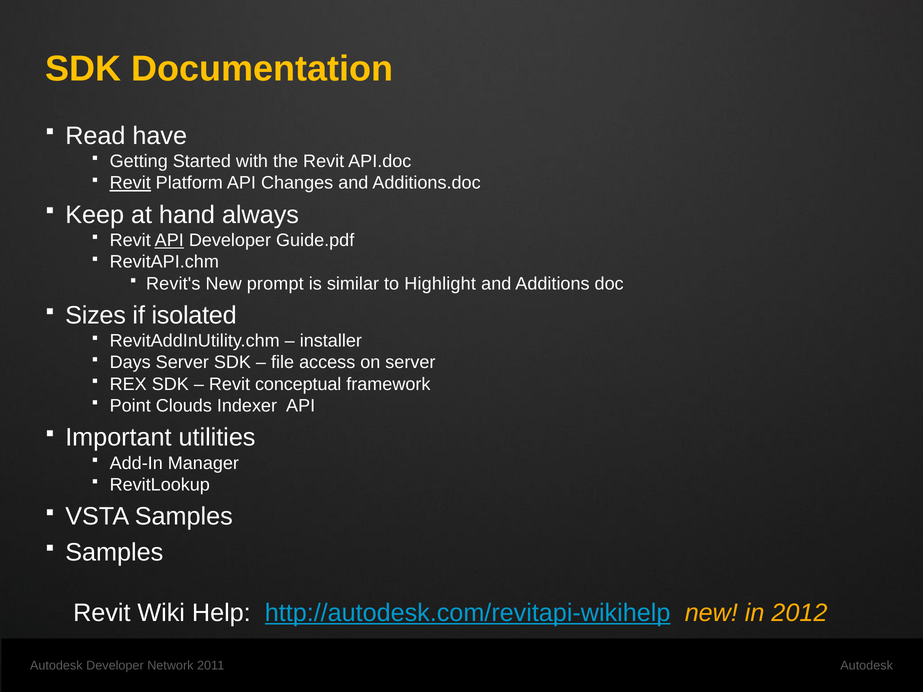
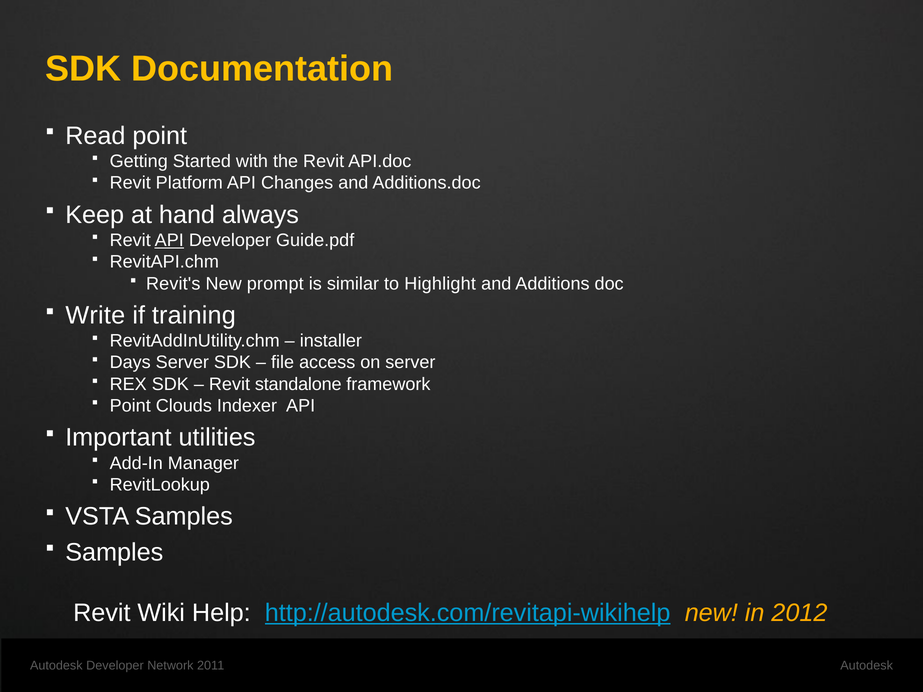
Read have: have -> point
Revit at (130, 183) underline: present -> none
Sizes: Sizes -> Write
isolated: isolated -> training
conceptual: conceptual -> standalone
